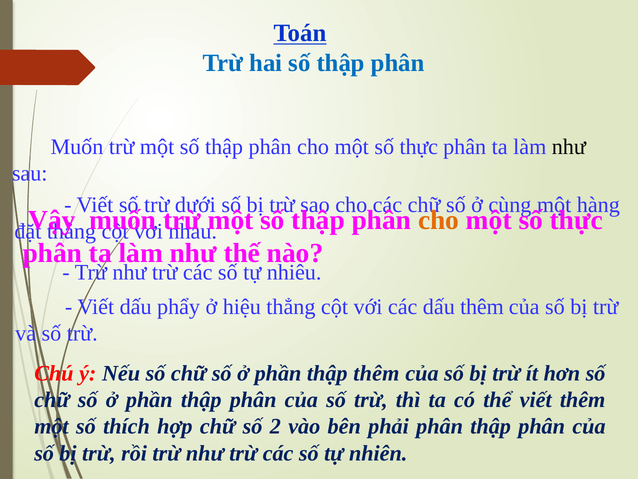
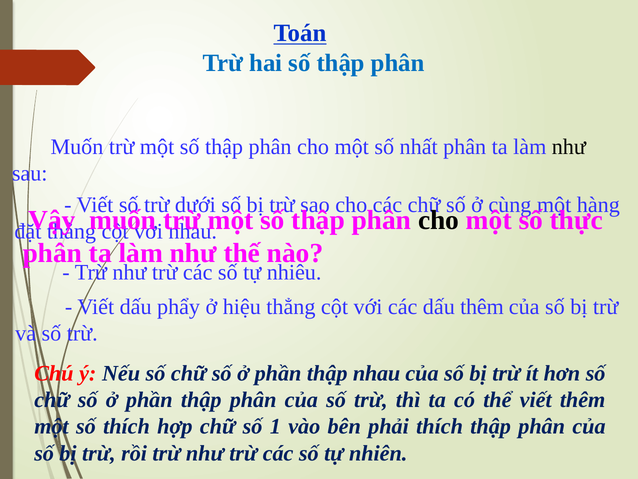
thực at (419, 147): thực -> nhất
cho at (439, 220) colour: orange -> black
thập thêm: thêm -> nhau
2: 2 -> 1
phải phân: phân -> thích
